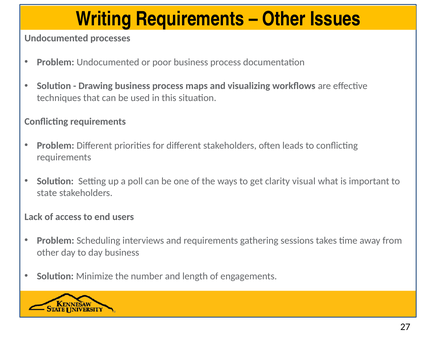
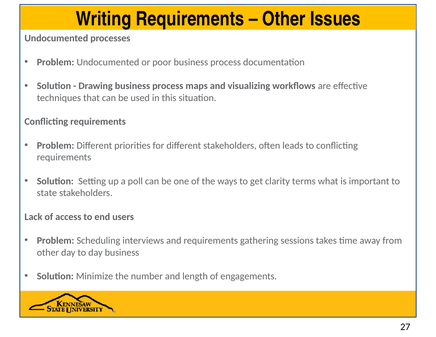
visual: visual -> terms
